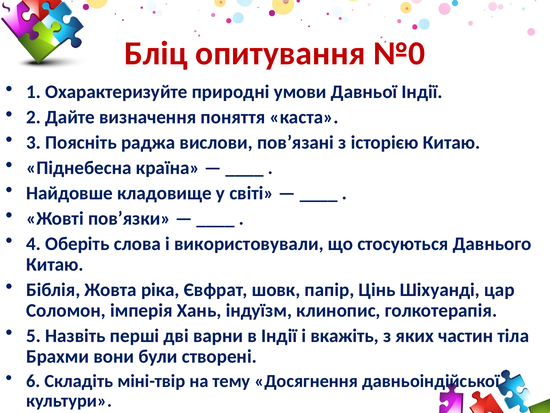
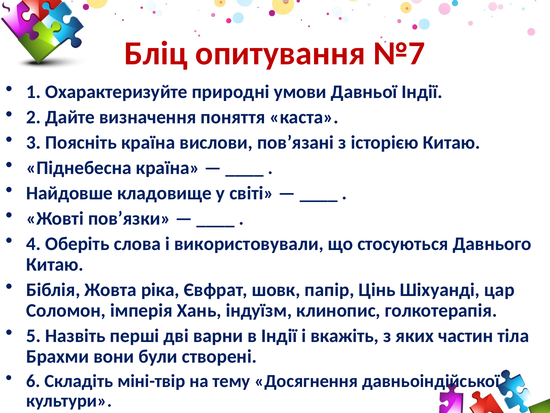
№0: №0 -> №7
Поясніть раджа: раджа -> країна
